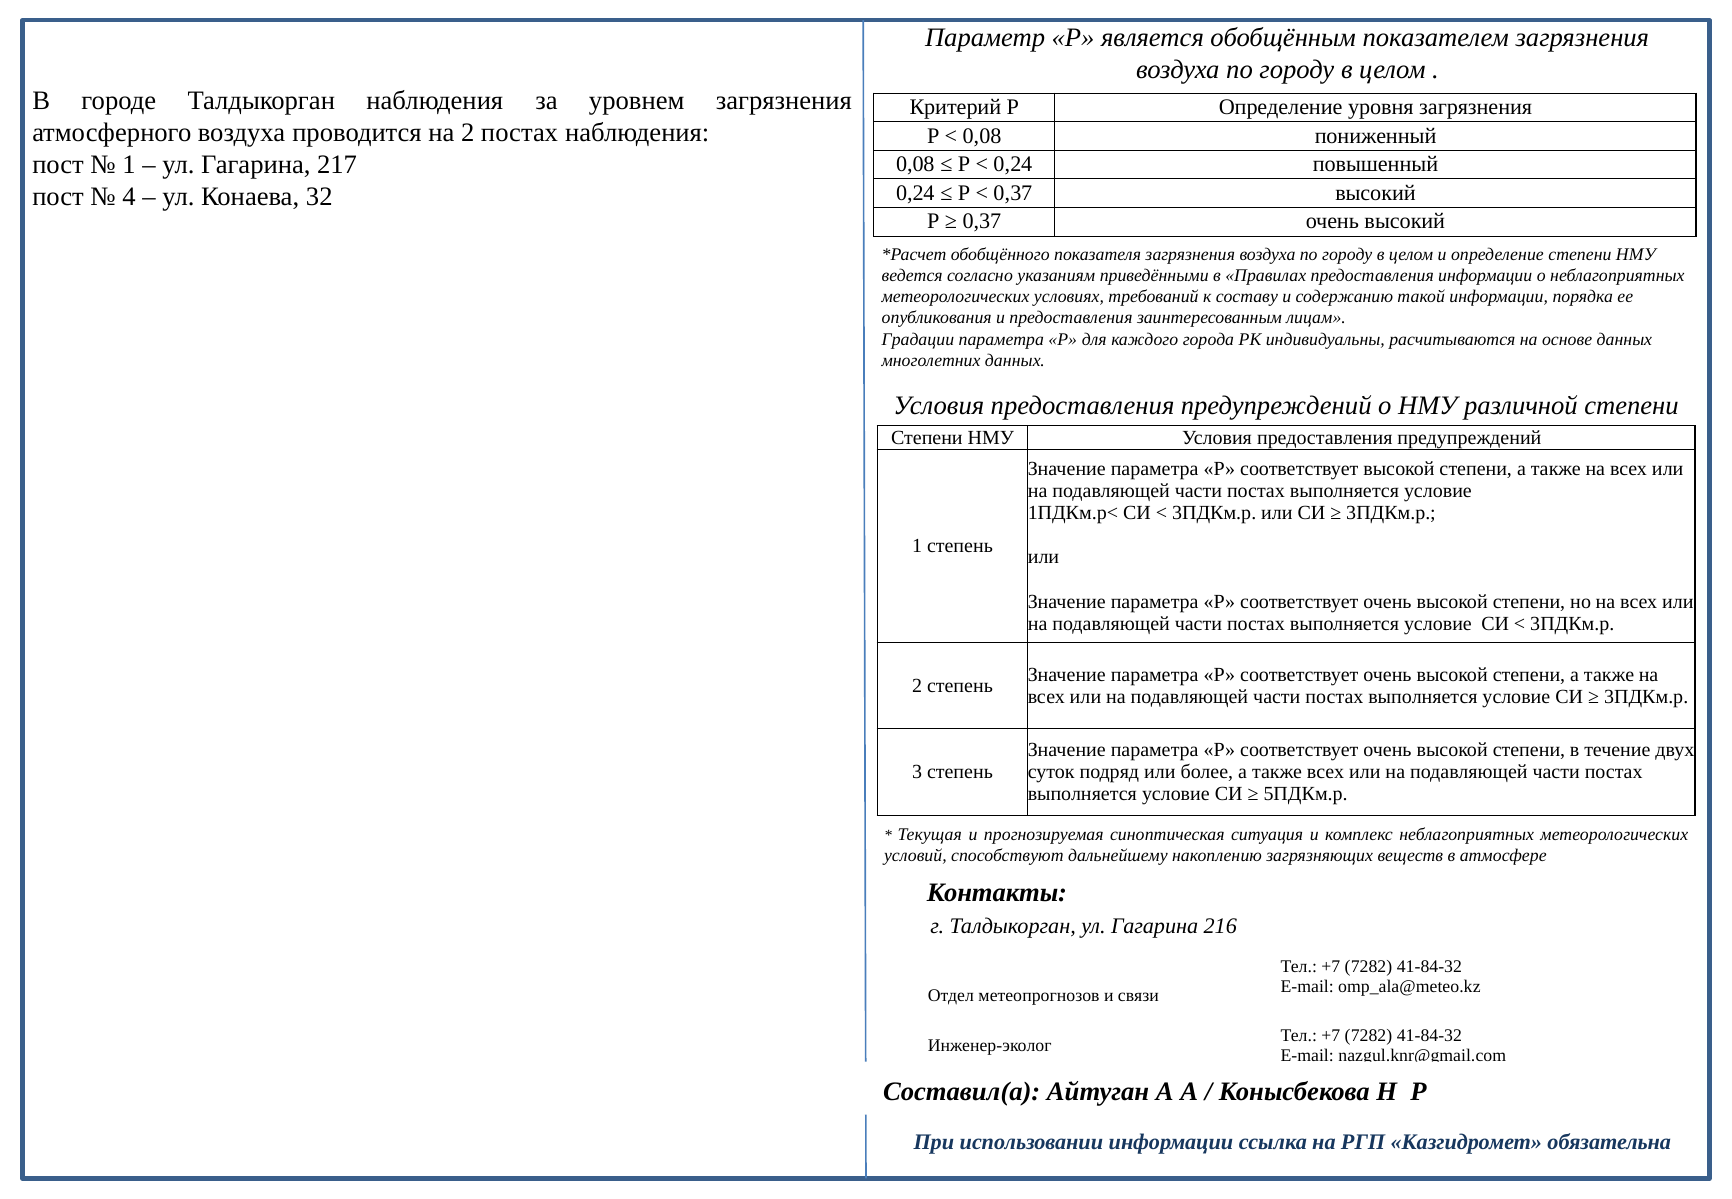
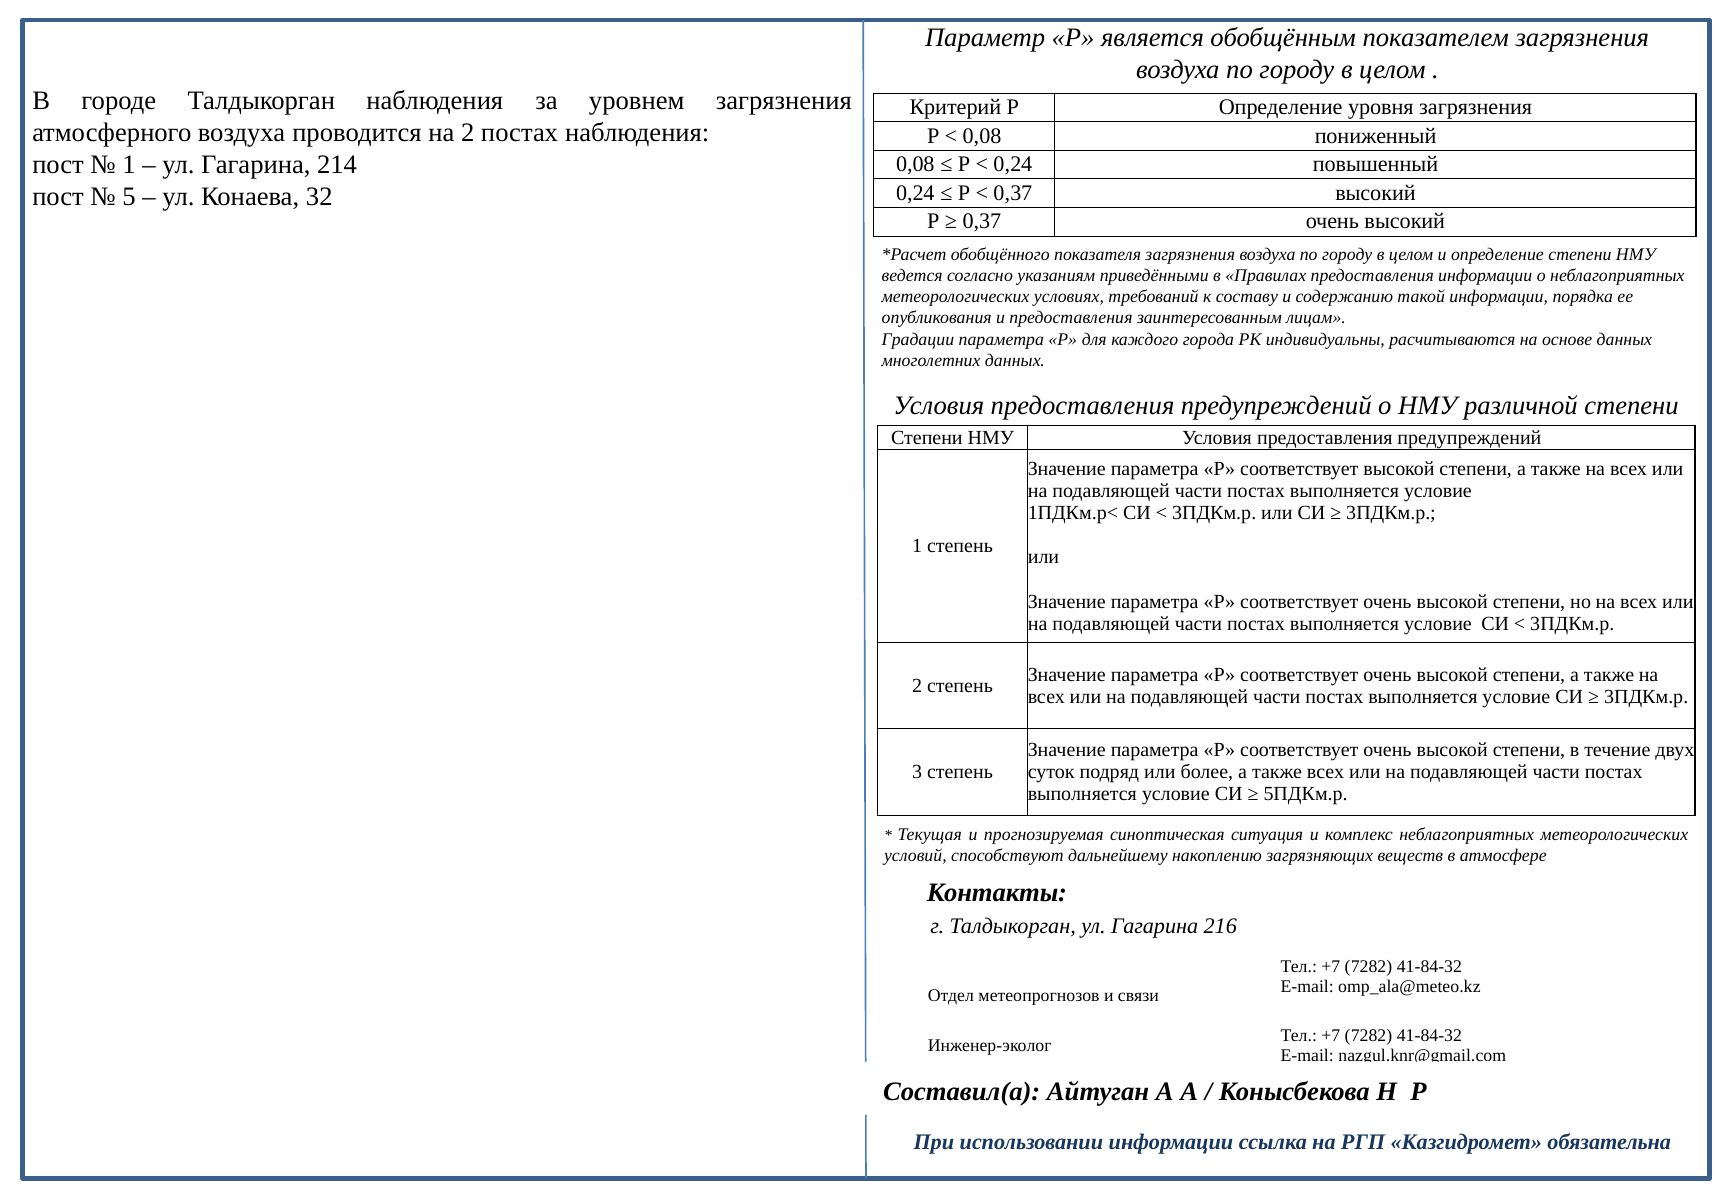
217: 217 -> 214
4: 4 -> 5
